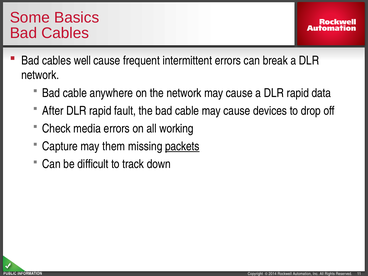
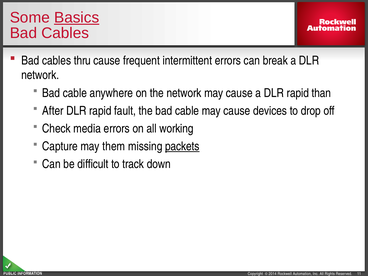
Basics underline: none -> present
well: well -> thru
data: data -> than
